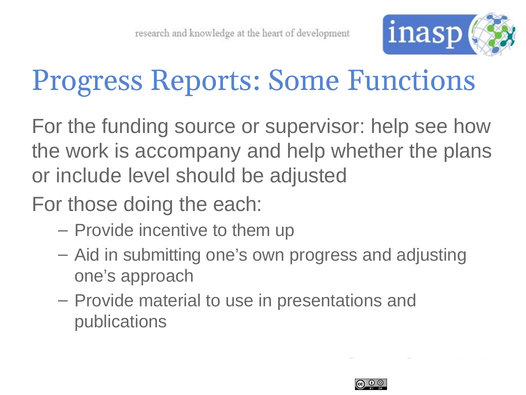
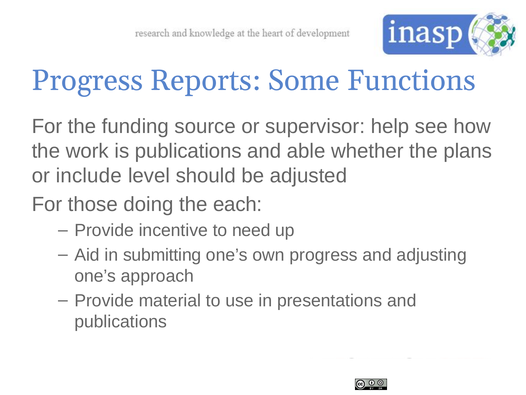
is accompany: accompany -> publications
and help: help -> able
them: them -> need
